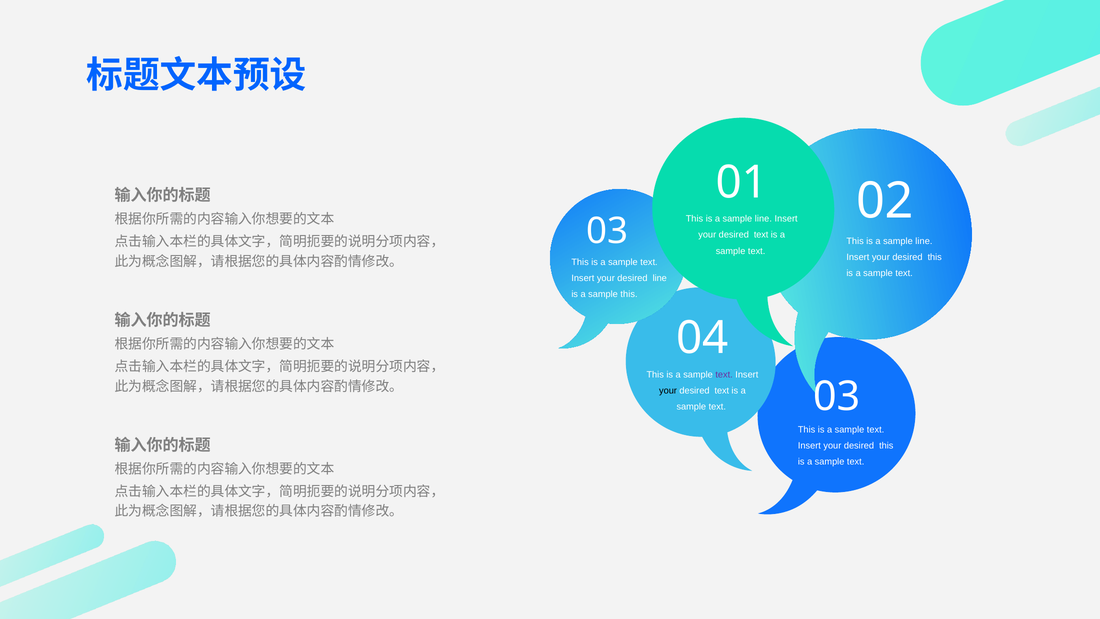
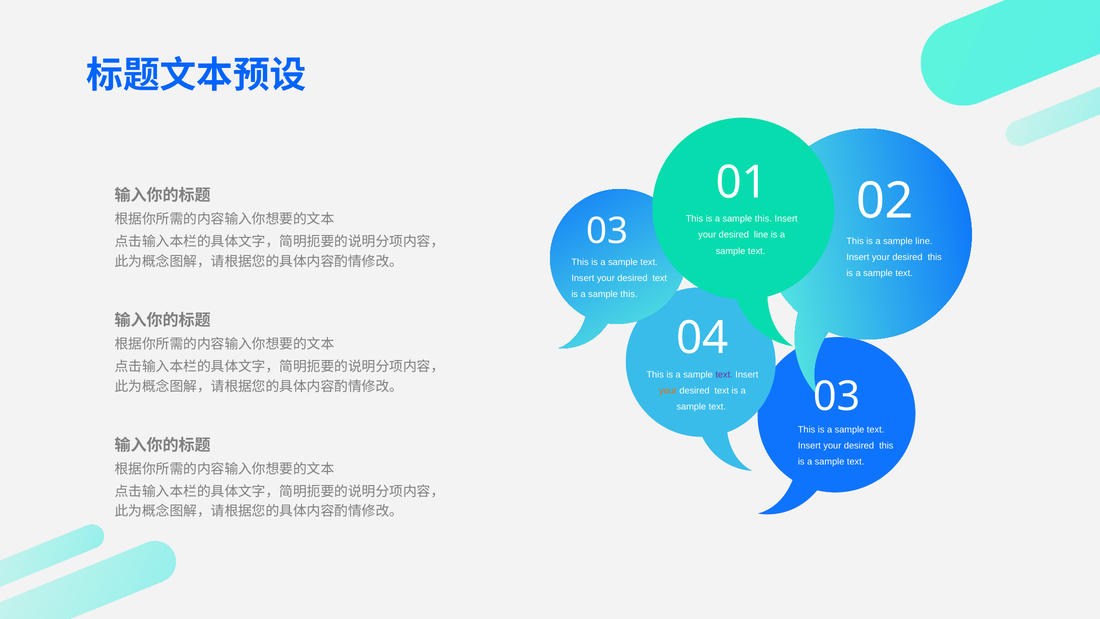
line at (763, 219): line -> this
text at (761, 235): text -> line
line at (660, 278): line -> text
your at (668, 391) colour: black -> orange
